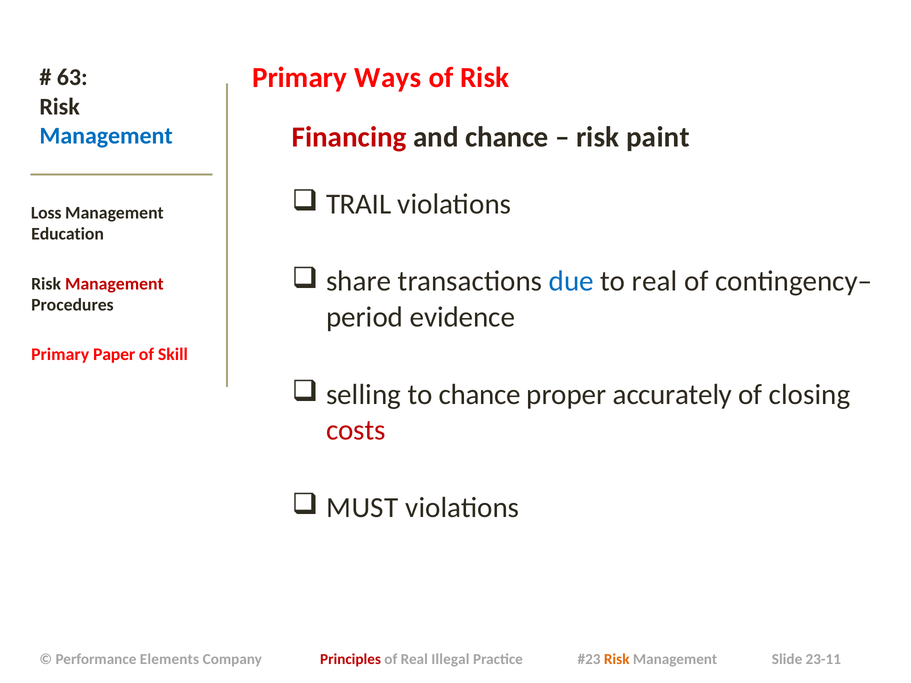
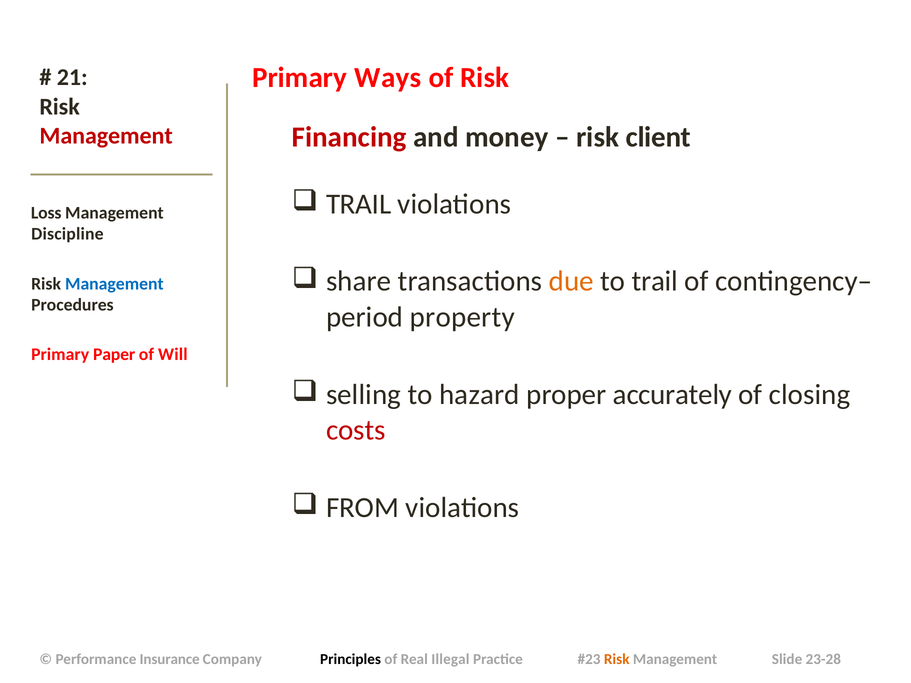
63: 63 -> 21
and chance: chance -> money
paint: paint -> client
Management at (106, 136) colour: blue -> red
Education: Education -> Discipline
due colour: blue -> orange
to real: real -> trail
Management at (114, 284) colour: red -> blue
evidence: evidence -> property
Skill: Skill -> Will
to chance: chance -> hazard
MUST: MUST -> FROM
Elements: Elements -> Insurance
Principles colour: red -> black
23-11: 23-11 -> 23-28
